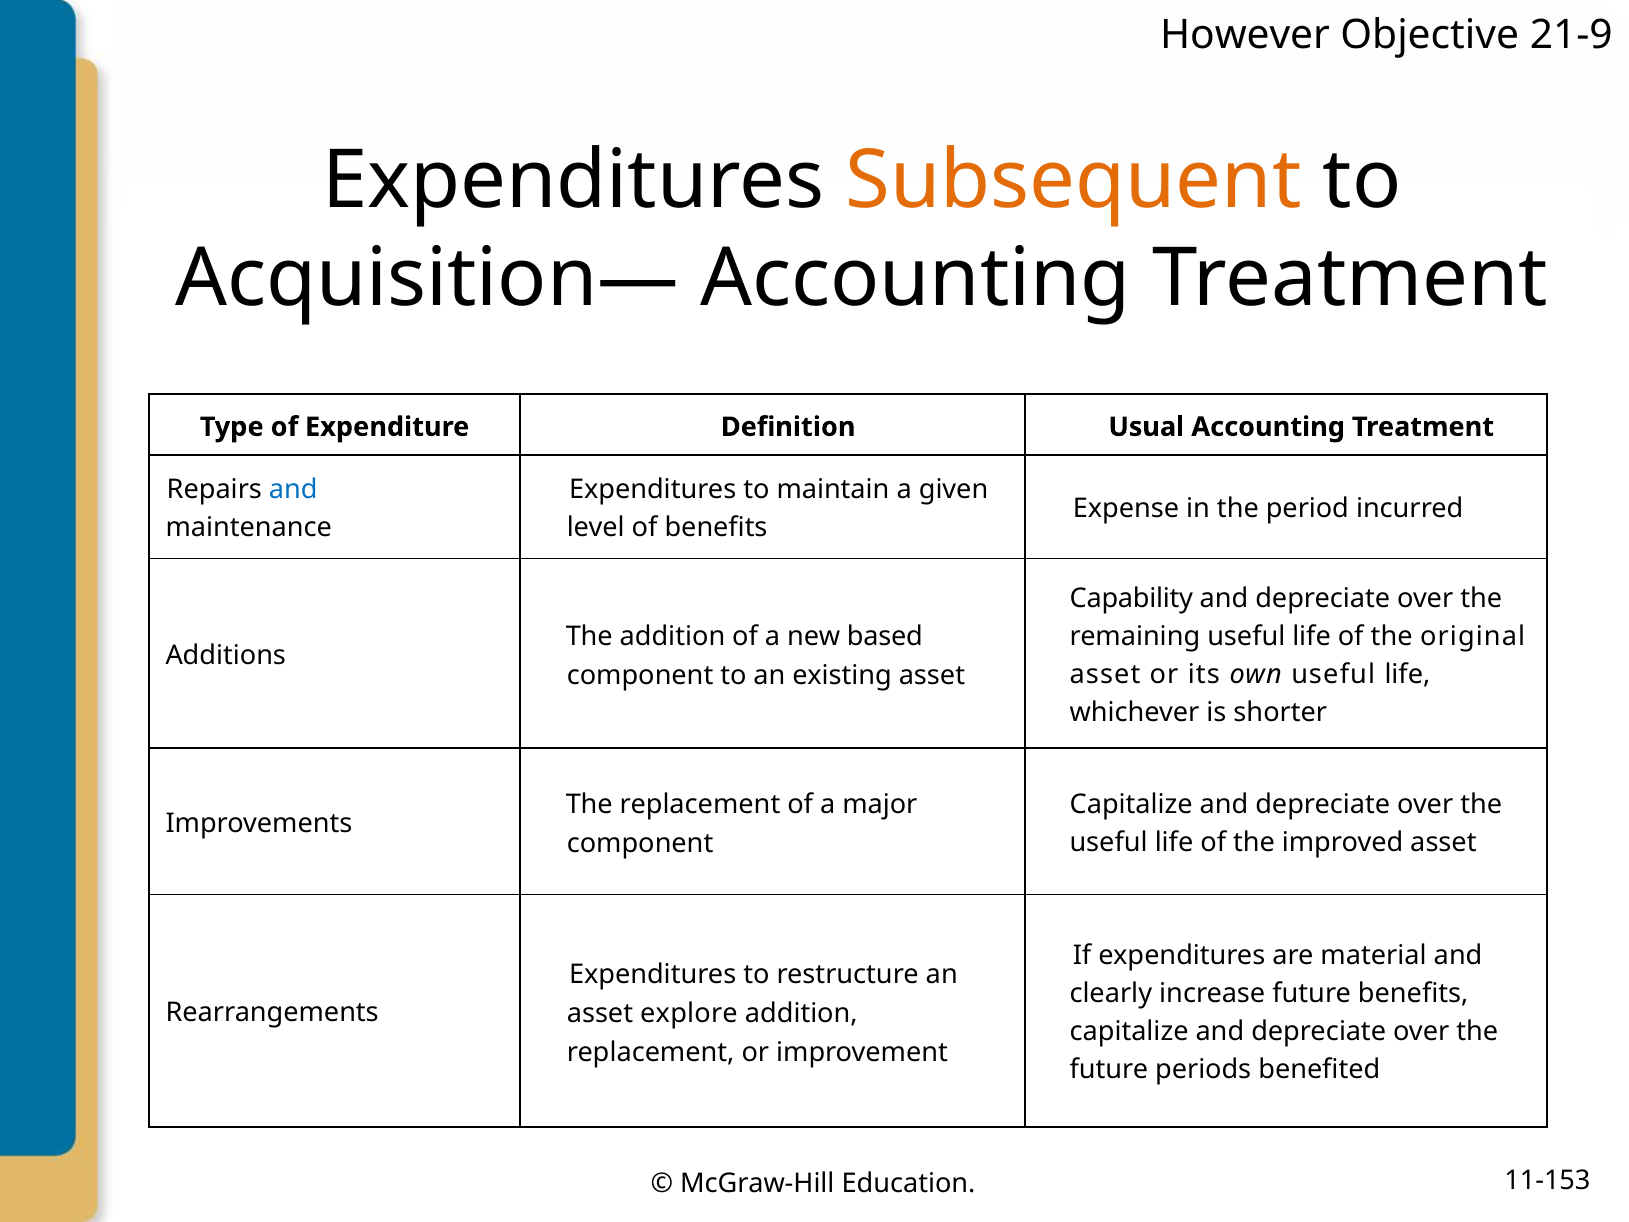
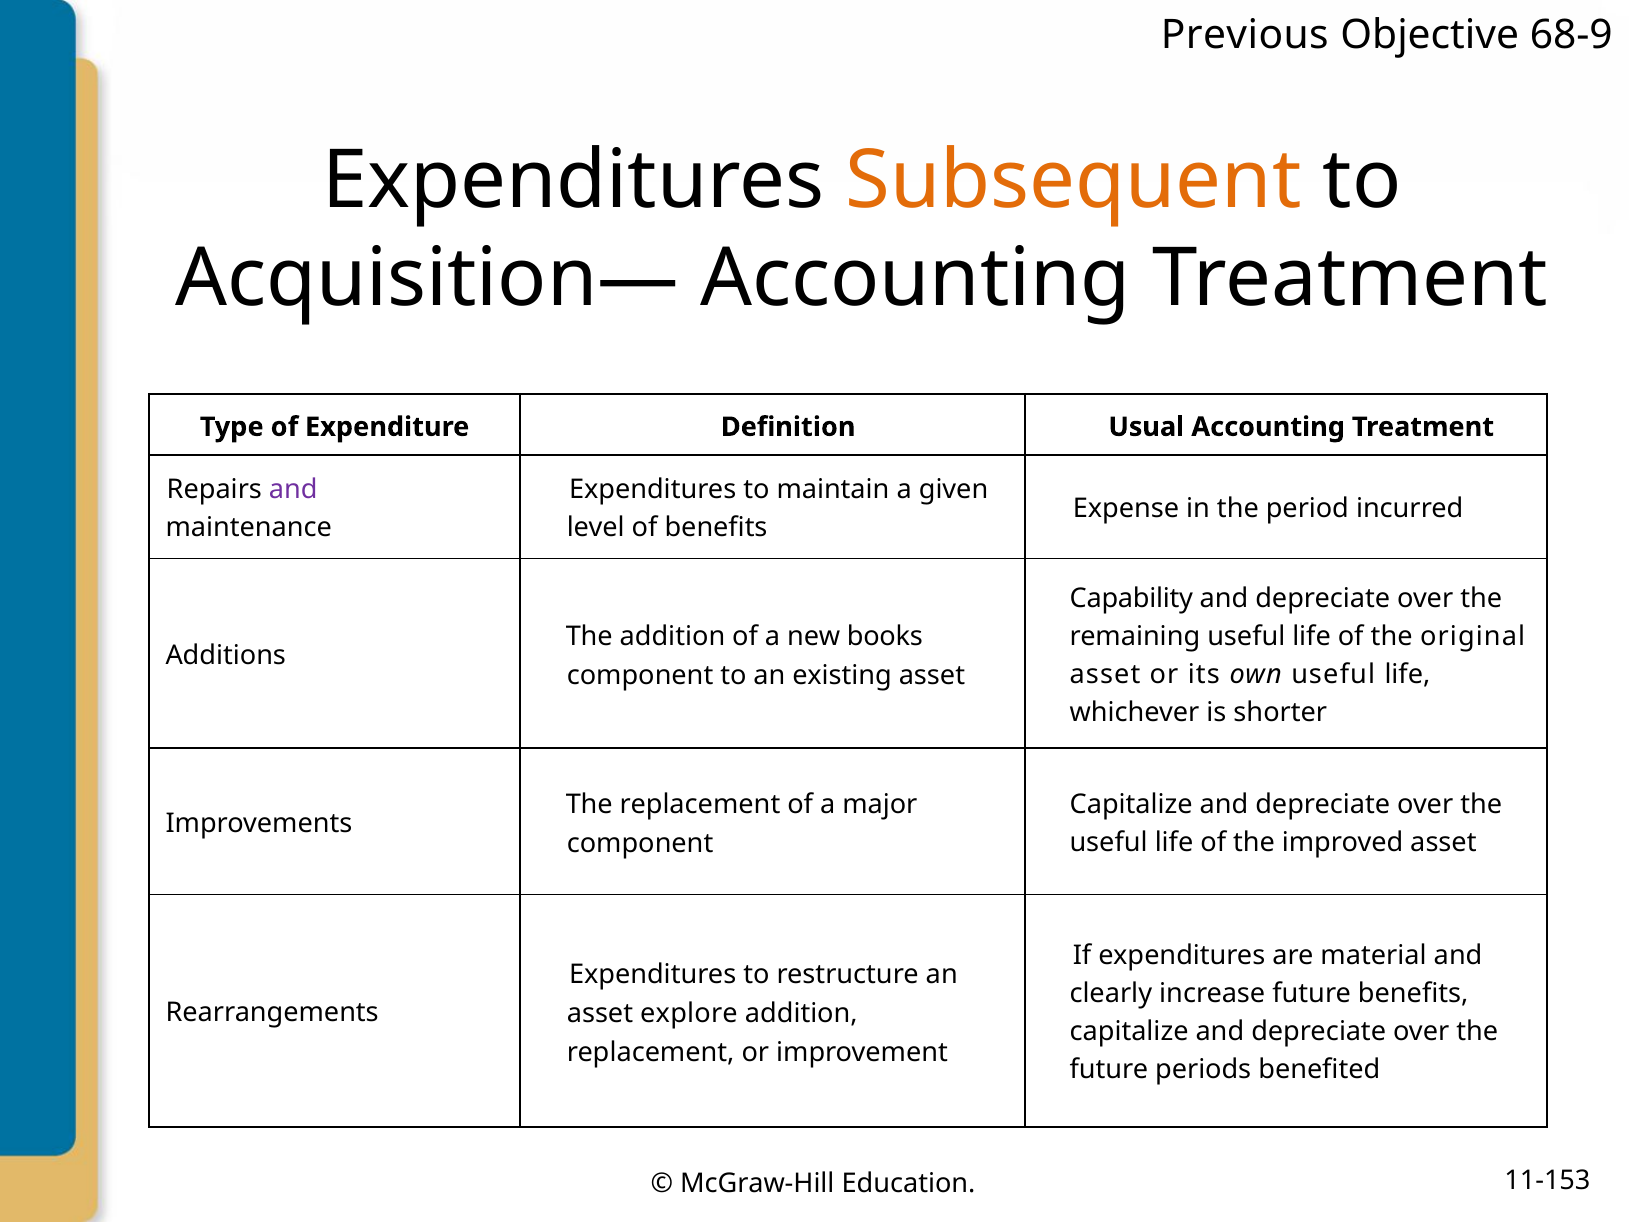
However: However -> Previous
21-9: 21-9 -> 68-9
and at (293, 490) colour: blue -> purple
based: based -> books
